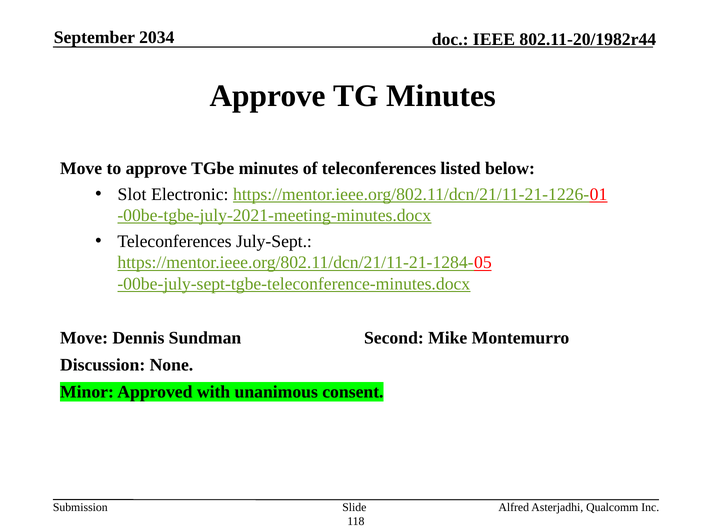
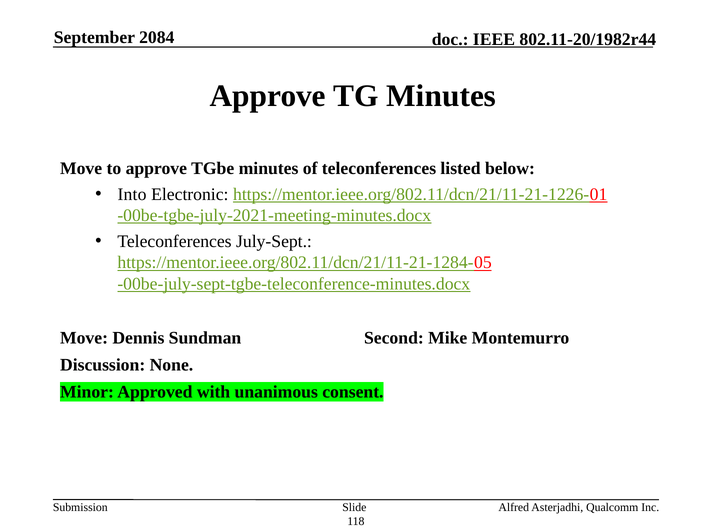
2034: 2034 -> 2084
Slot: Slot -> Into
